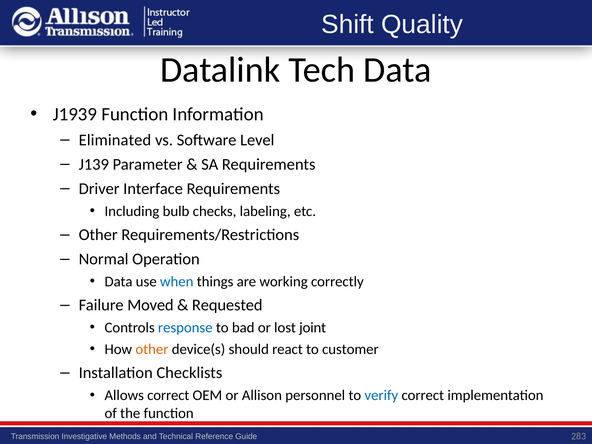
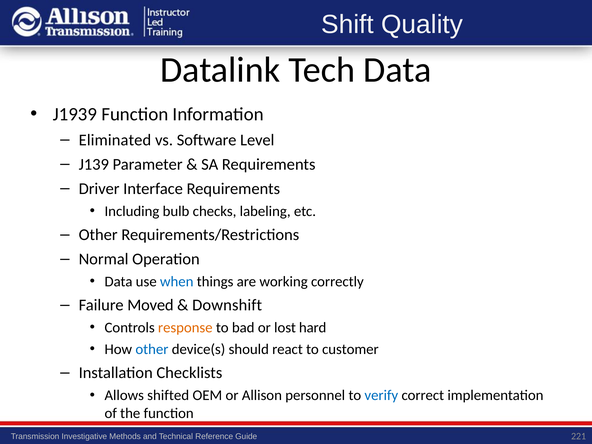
Requested: Requested -> Downshift
response colour: blue -> orange
joint: joint -> hard
other at (152, 349) colour: orange -> blue
Allows correct: correct -> shifted
283: 283 -> 221
